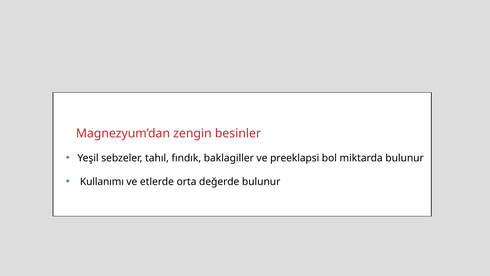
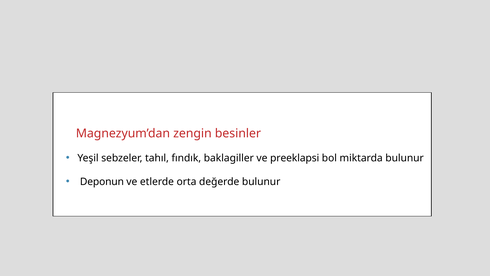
Kullanımı: Kullanımı -> Deponun
